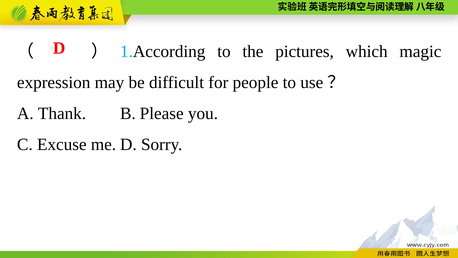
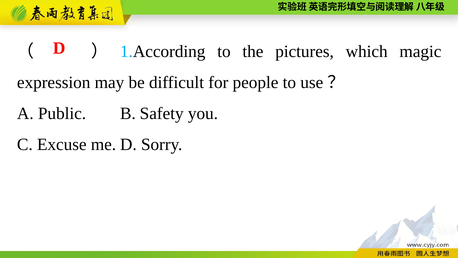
Thank: Thank -> Public
Please: Please -> Safety
